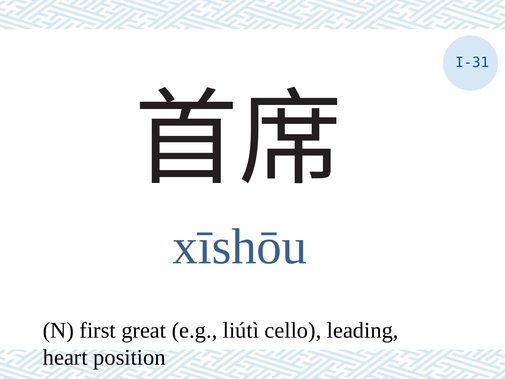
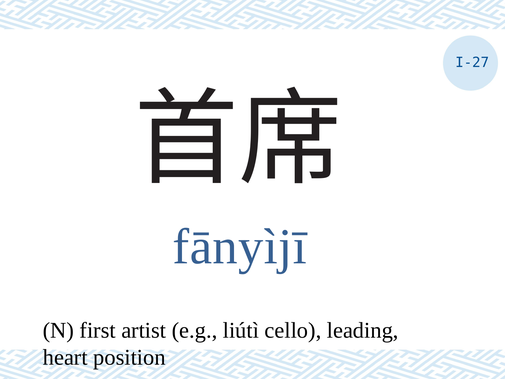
I-31: I-31 -> I-27
xīshōu: xīshōu -> fānyìjī
great: great -> artist
